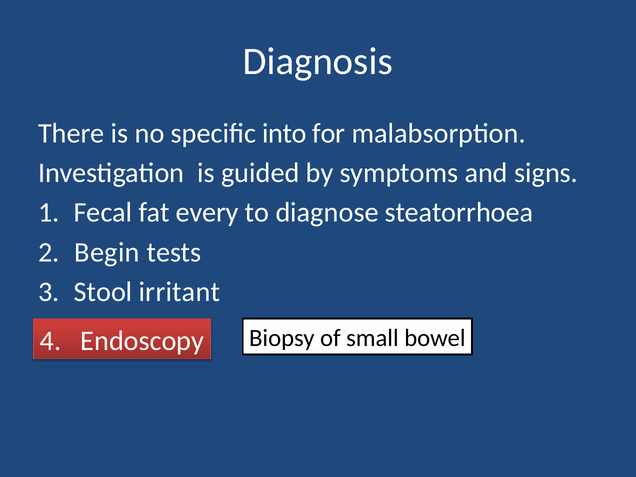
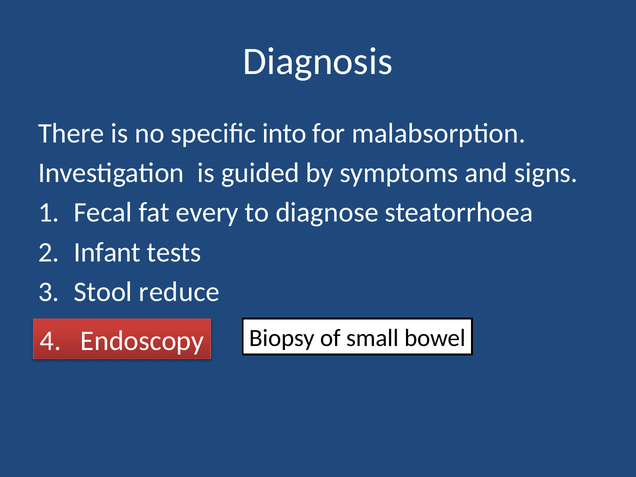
Begin: Begin -> Infant
irritant: irritant -> reduce
